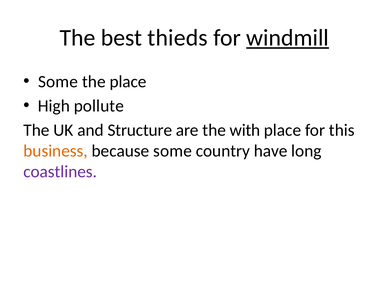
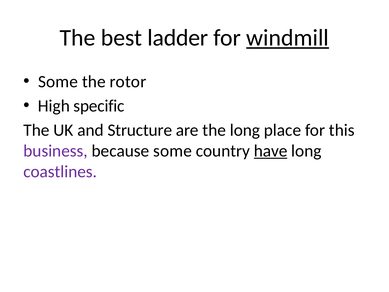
thieds: thieds -> ladder
the place: place -> rotor
pollute: pollute -> specific
the with: with -> long
business colour: orange -> purple
have underline: none -> present
